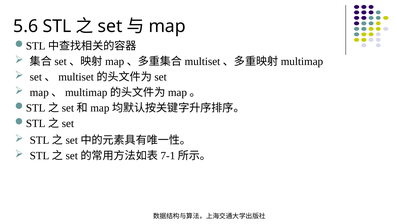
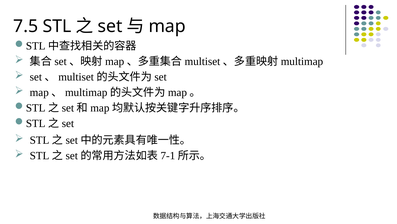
5.6: 5.6 -> 7.5
